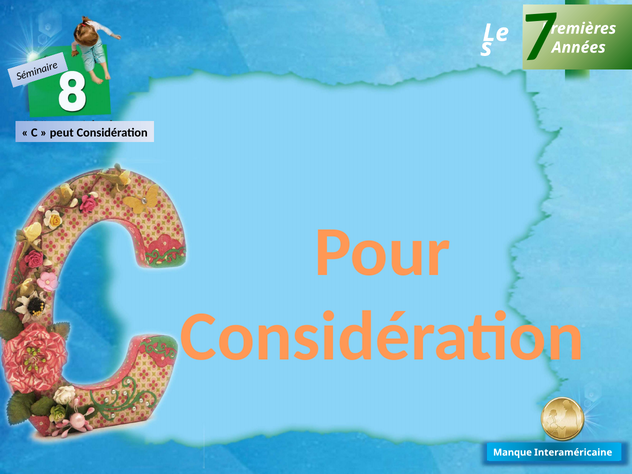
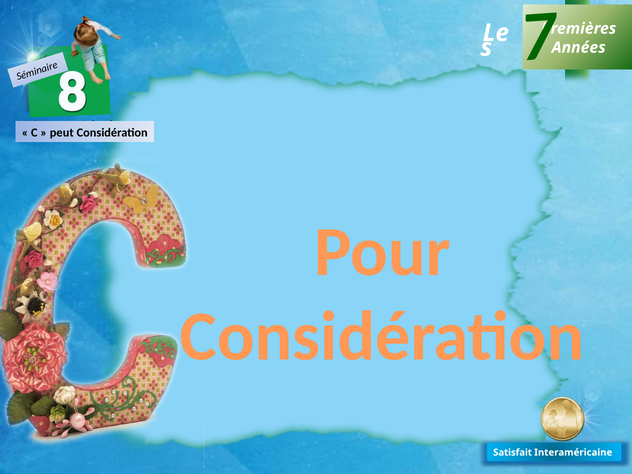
Manque: Manque -> Satisfait
